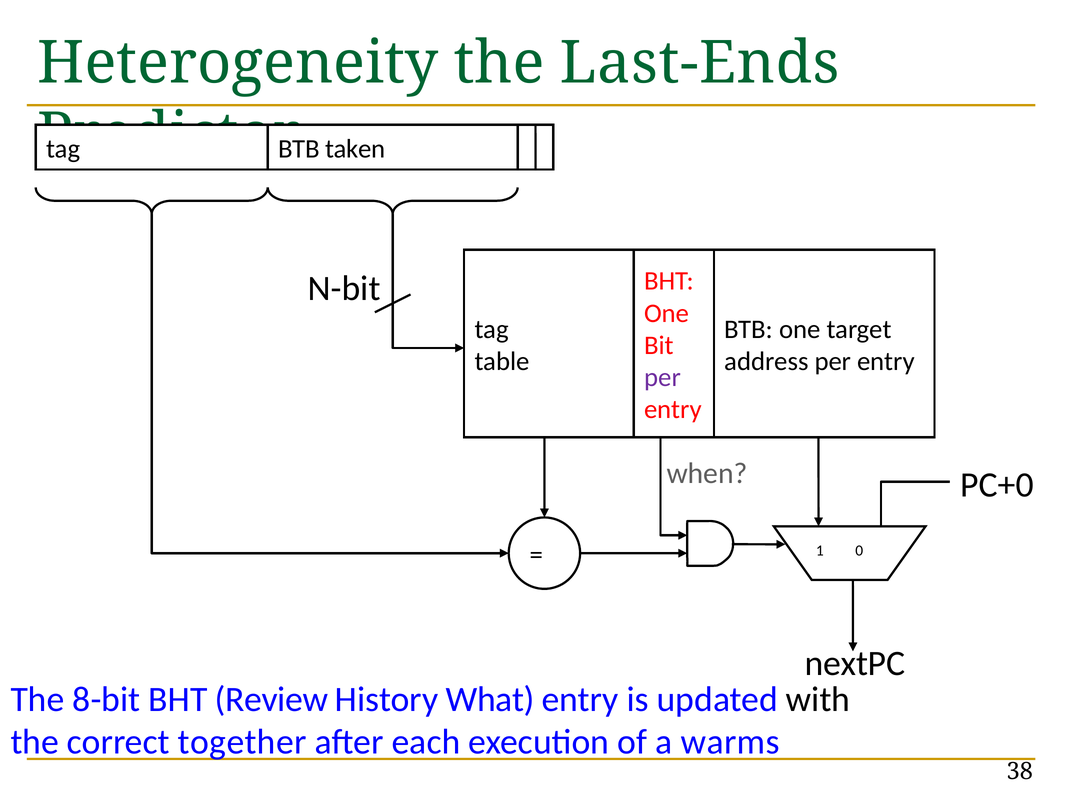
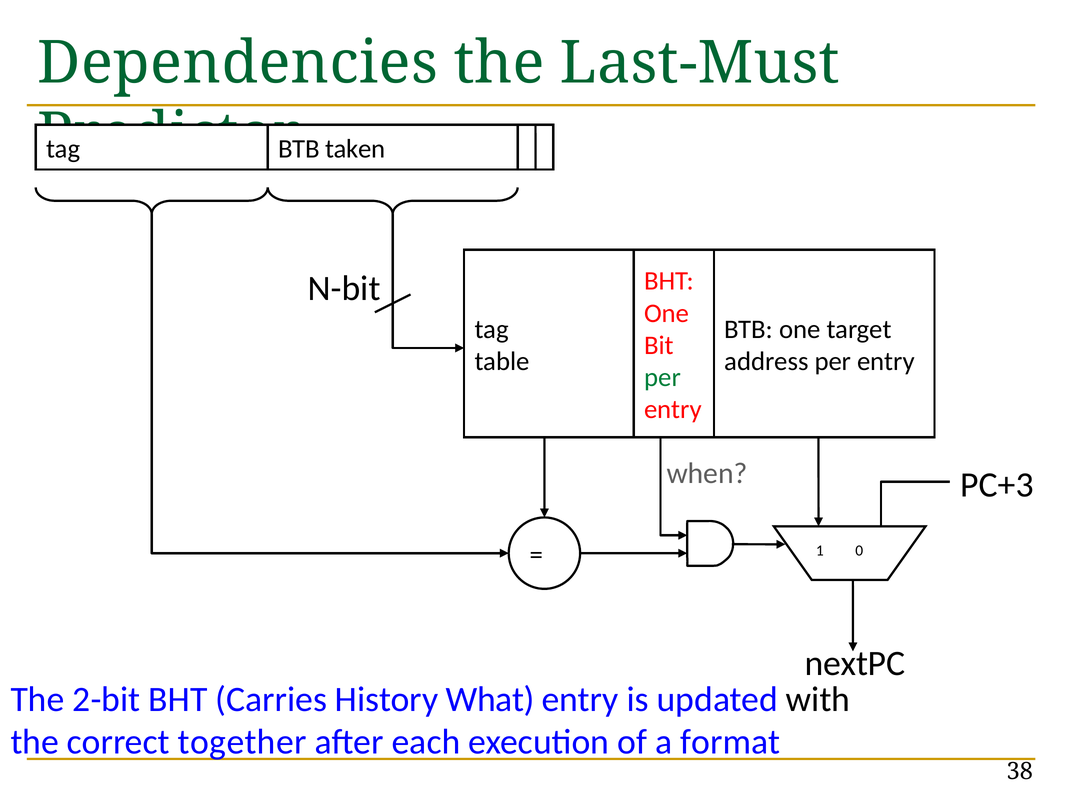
Heterogeneity: Heterogeneity -> Dependencies
Last-Ends: Last-Ends -> Last-Must
per at (663, 378) colour: purple -> green
PC+0: PC+0 -> PC+3
8-bit: 8-bit -> 2-bit
Review: Review -> Carries
warms: warms -> format
